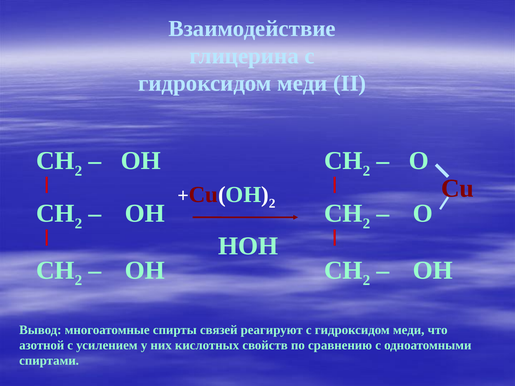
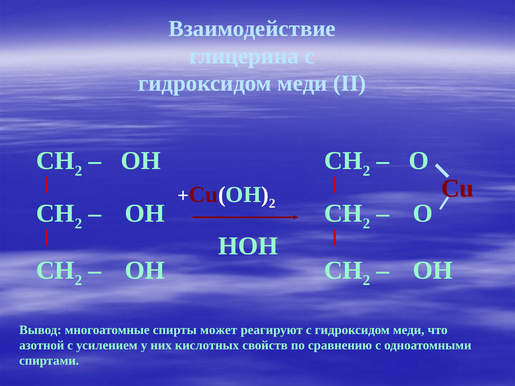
связей: связей -> может
